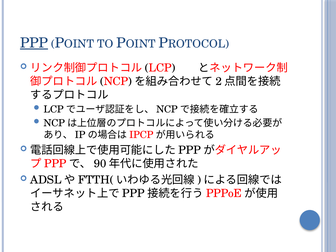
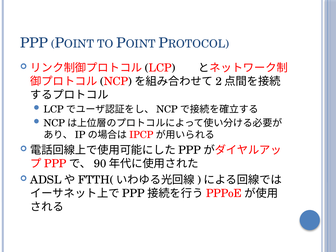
PPP underline: present -> none
